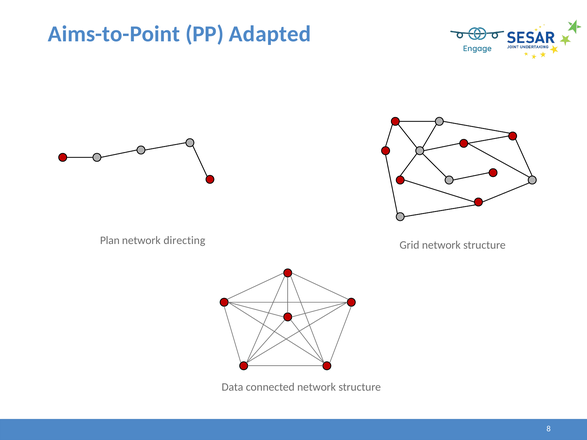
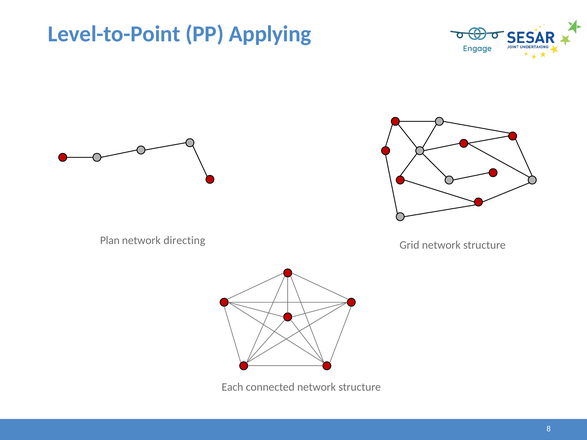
Aims-to-Point: Aims-to-Point -> Level-to-Point
Adapted: Adapted -> Applying
Data: Data -> Each
